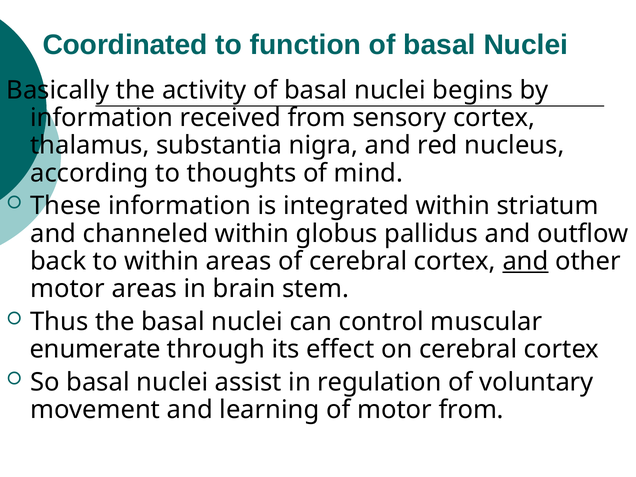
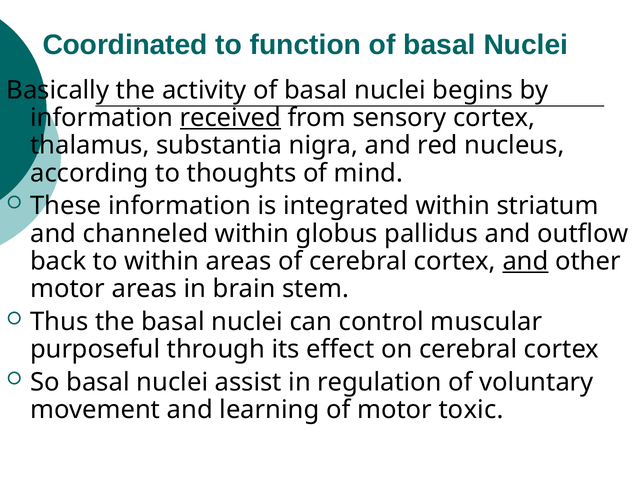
received underline: none -> present
enumerate: enumerate -> purposeful
motor from: from -> toxic
